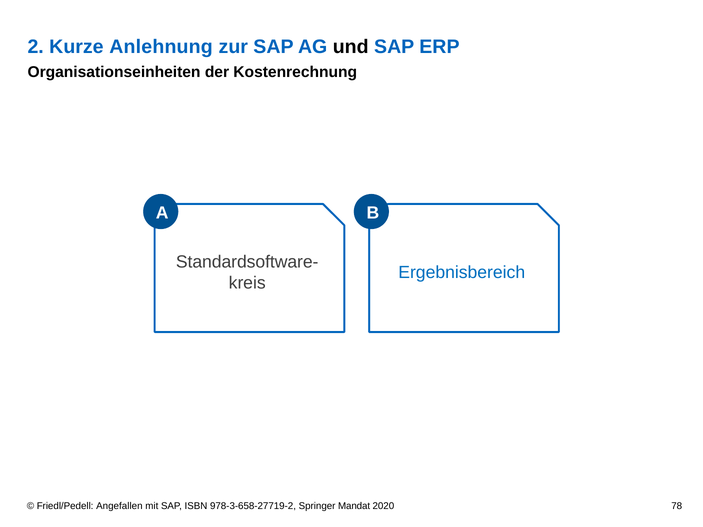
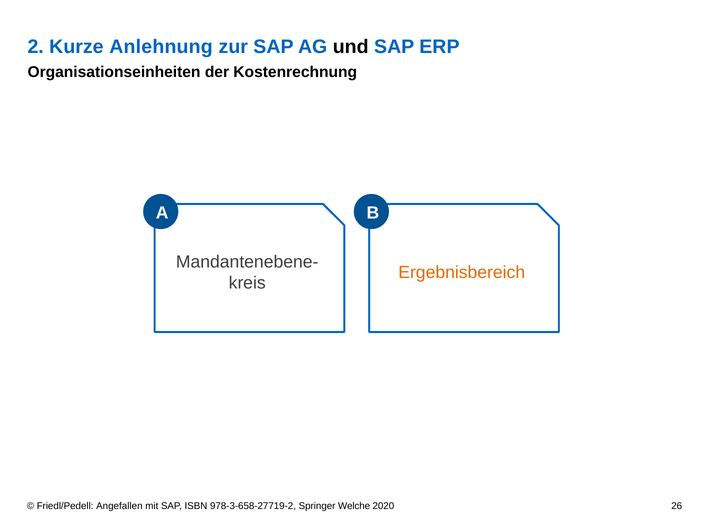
Standardsoftware-: Standardsoftware- -> Mandantenebene-
Ergebnisbereich colour: blue -> orange
Mandat: Mandat -> Welche
78: 78 -> 26
